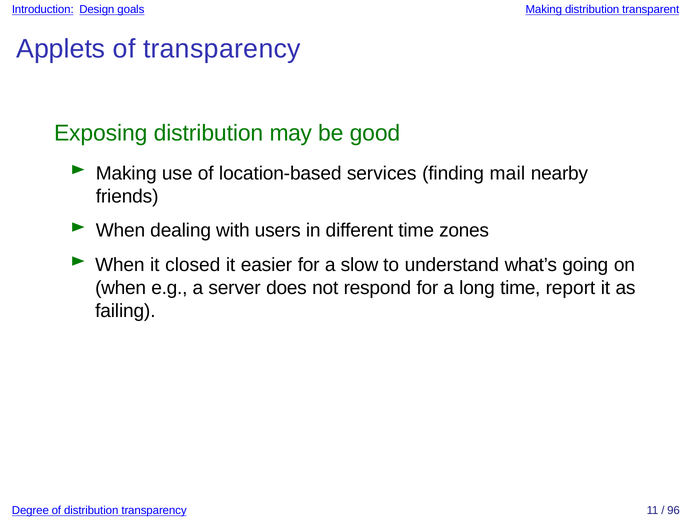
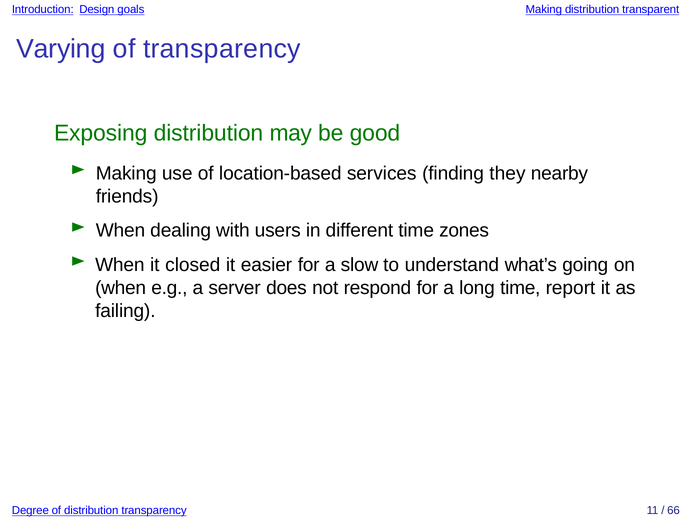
Applets: Applets -> Varying
mail: mail -> they
96: 96 -> 66
